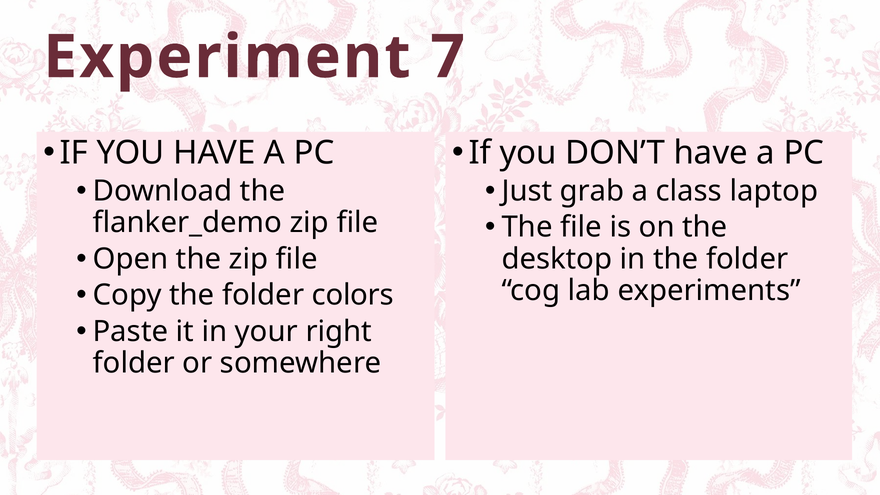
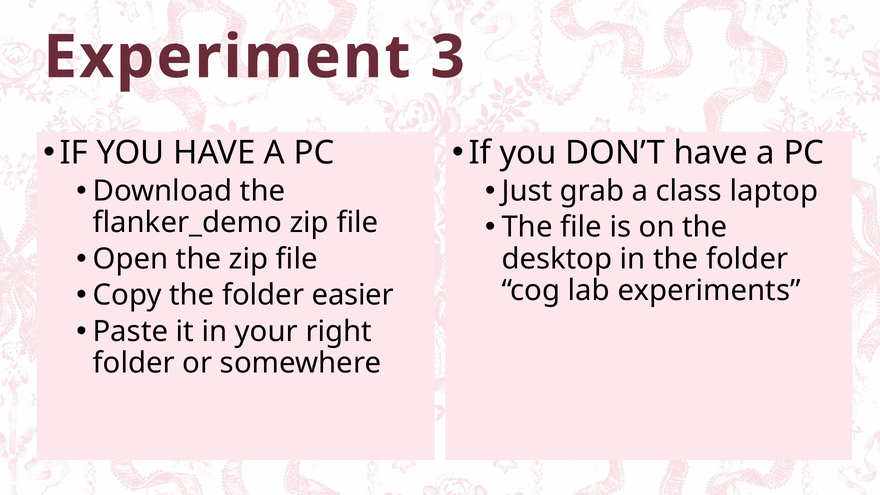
7: 7 -> 3
colors: colors -> easier
